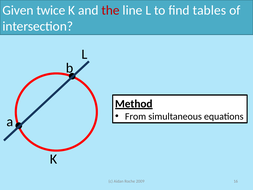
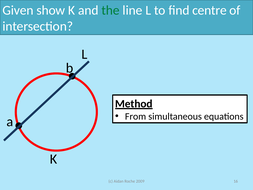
twice: twice -> show
the colour: red -> green
tables: tables -> centre
